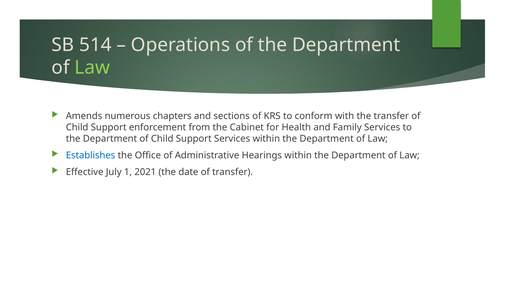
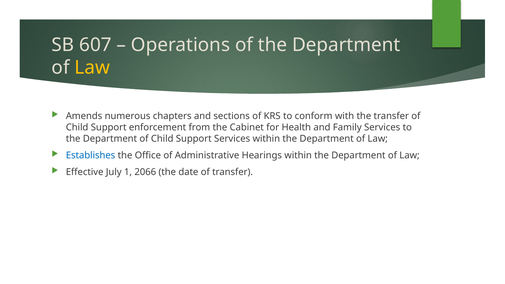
514: 514 -> 607
Law at (92, 68) colour: light green -> yellow
2021: 2021 -> 2066
